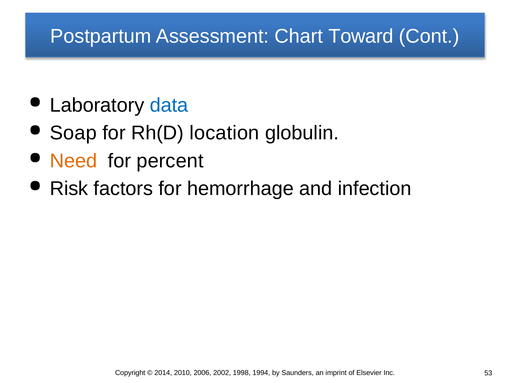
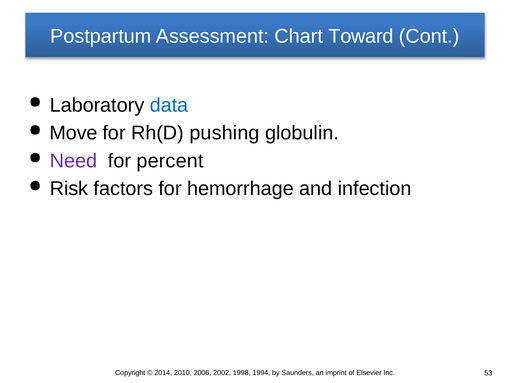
Soap: Soap -> Move
location: location -> pushing
Need colour: orange -> purple
